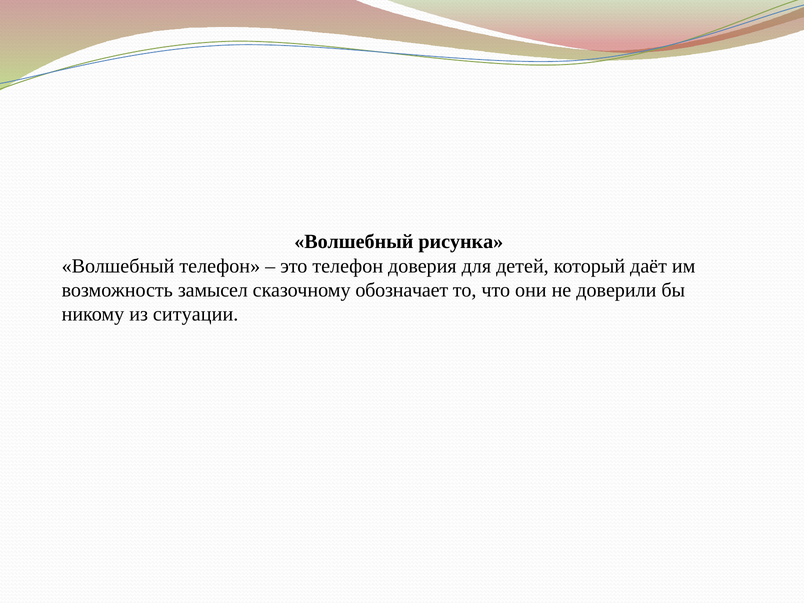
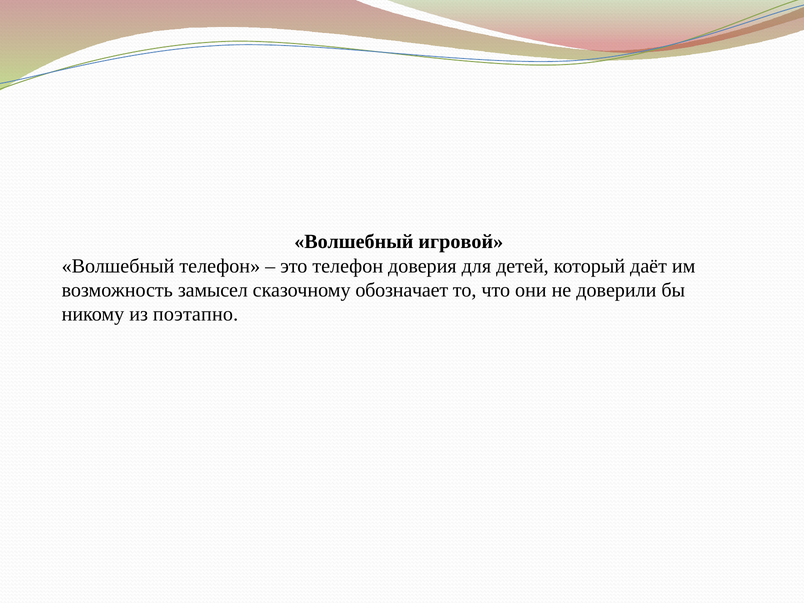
рисунка: рисунка -> игровой
ситуации: ситуации -> поэтапно
